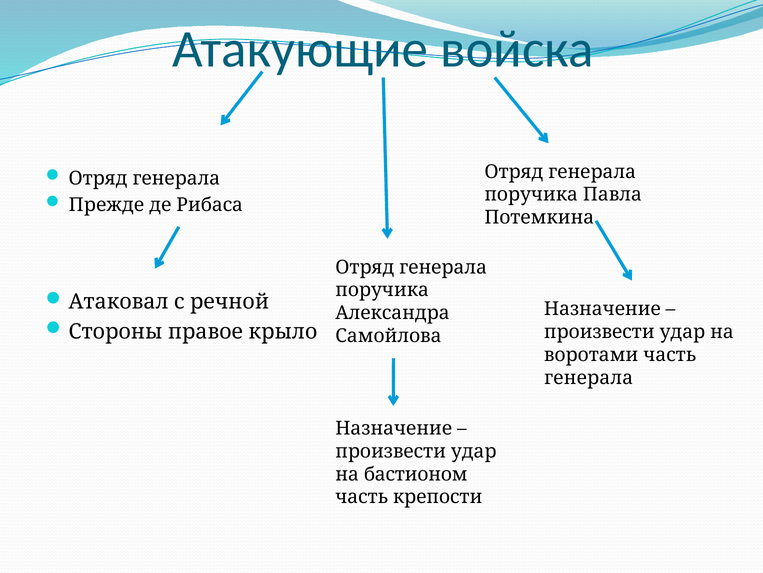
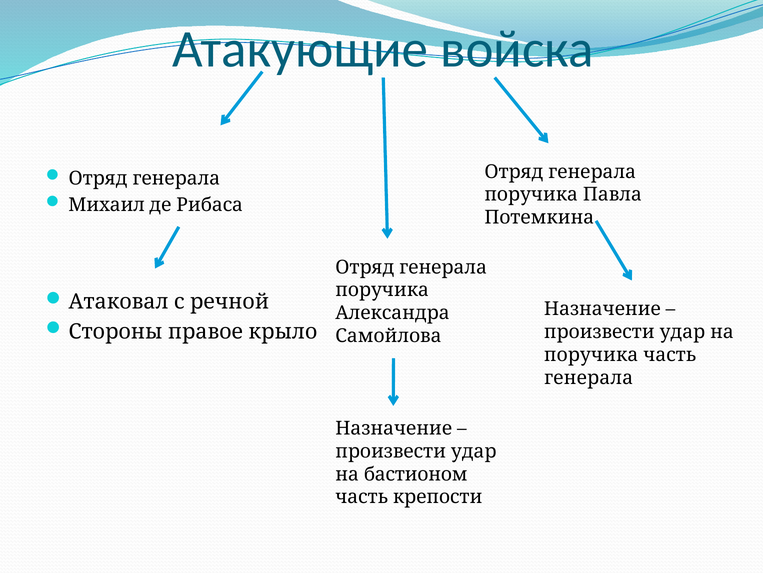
Прежде: Прежде -> Михаил
воротами at (591, 354): воротами -> поручика
